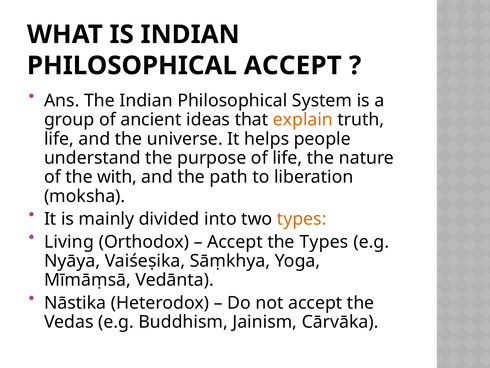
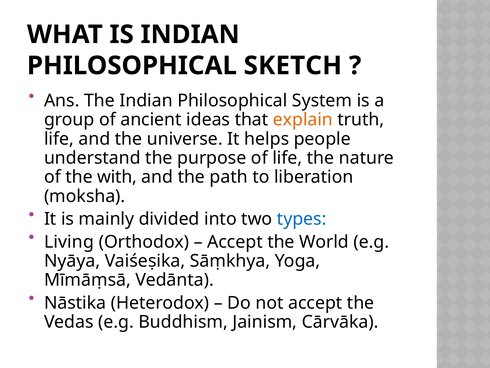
PHILOSOPHICAL ACCEPT: ACCEPT -> SKETCH
types at (302, 219) colour: orange -> blue
the Types: Types -> World
